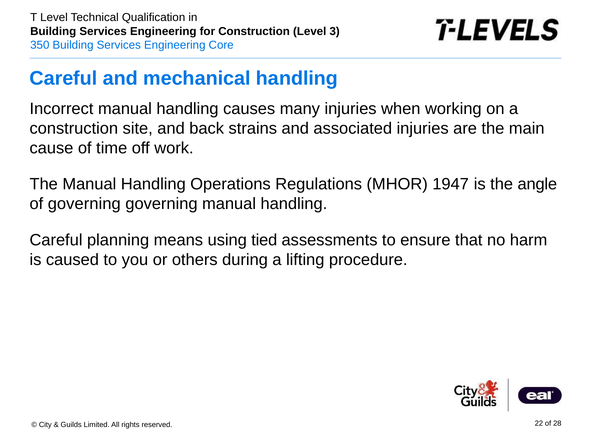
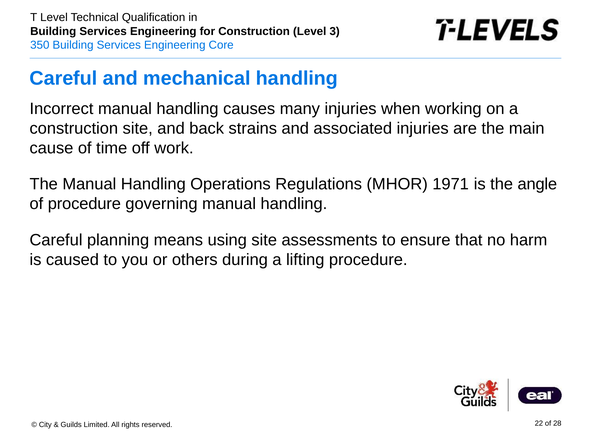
1947: 1947 -> 1971
of governing: governing -> procedure
using tied: tied -> site
